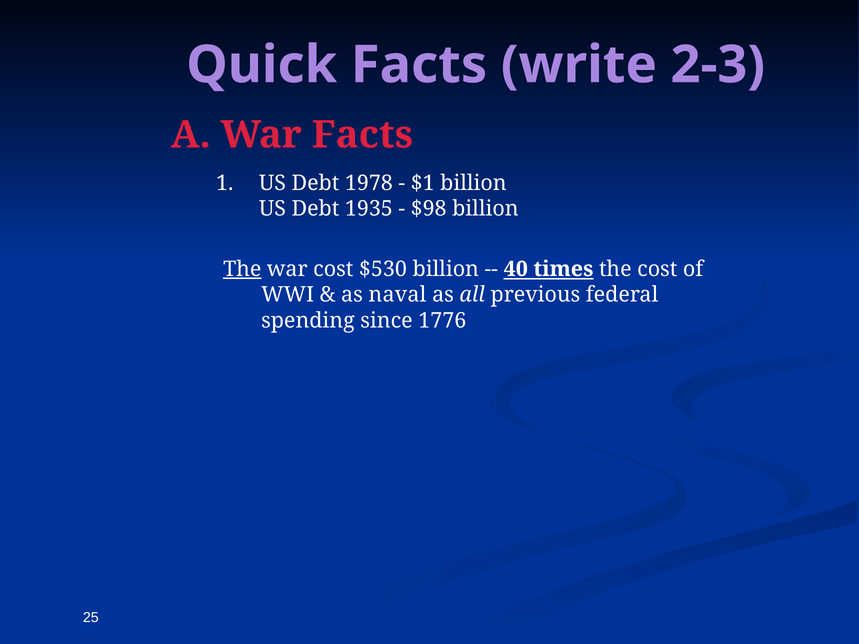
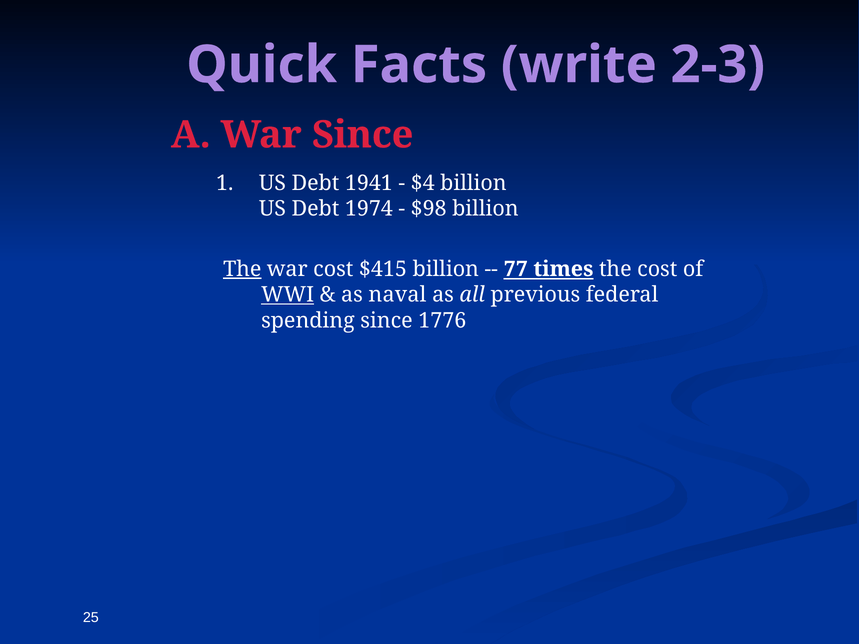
War Facts: Facts -> Since
1978: 1978 -> 1941
$1: $1 -> $4
1935: 1935 -> 1974
$530: $530 -> $415
40: 40 -> 77
WWI underline: none -> present
